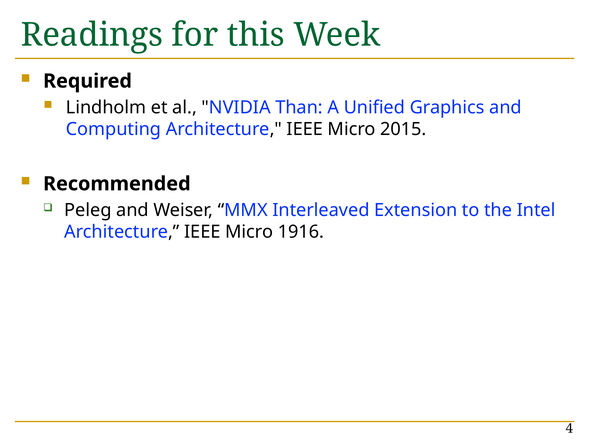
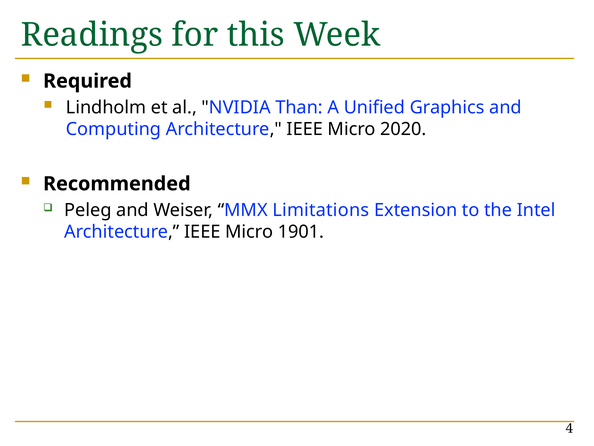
2015: 2015 -> 2020
Interleaved: Interleaved -> Limitations
1916: 1916 -> 1901
